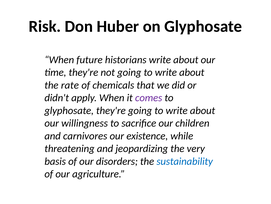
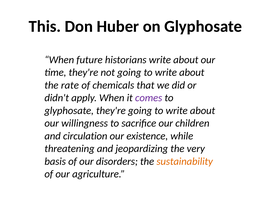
Risk: Risk -> This
carnivores: carnivores -> circulation
sustainability colour: blue -> orange
